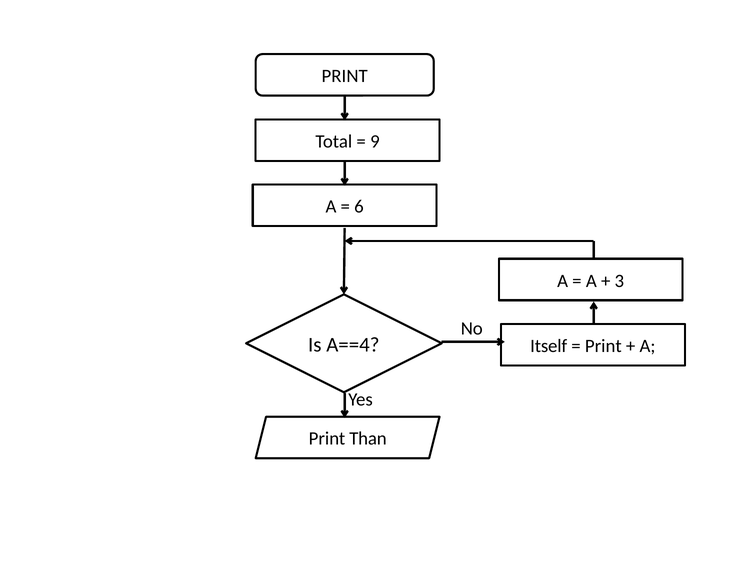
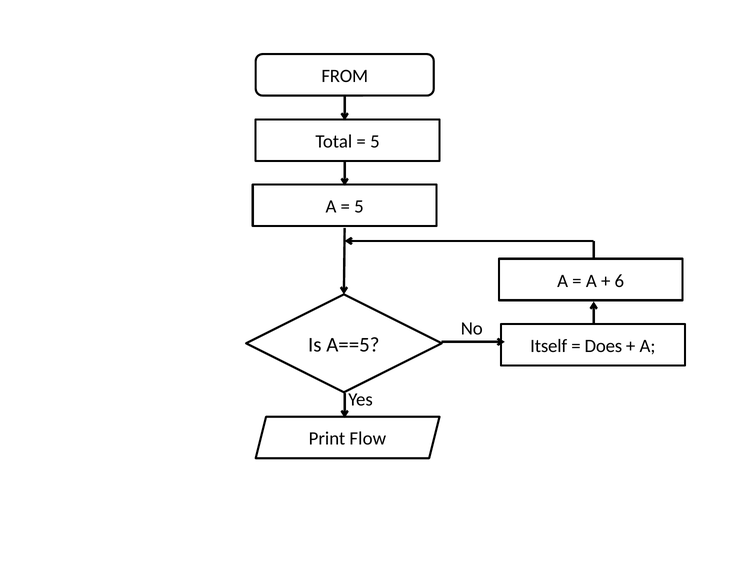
PRINT at (345, 76): PRINT -> FROM
9 at (375, 141): 9 -> 5
6 at (359, 207): 6 -> 5
3: 3 -> 6
A==4: A==4 -> A==5
Print at (603, 346): Print -> Does
Than: Than -> Flow
